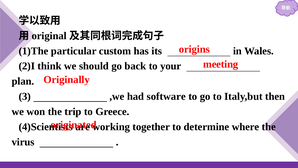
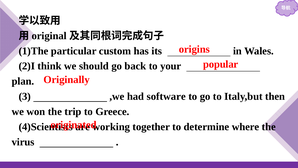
meeting: meeting -> popular
